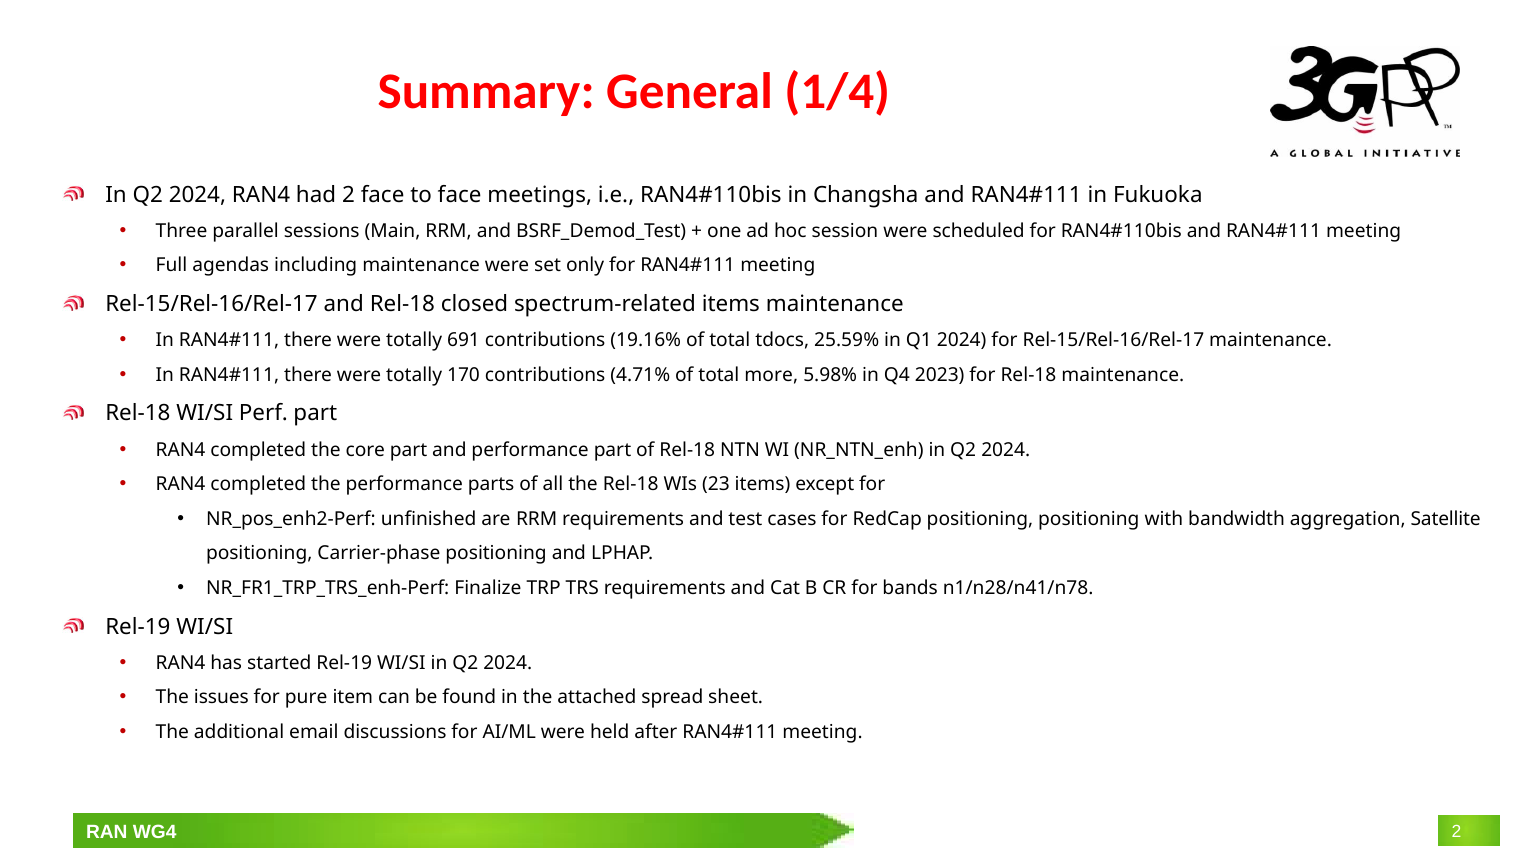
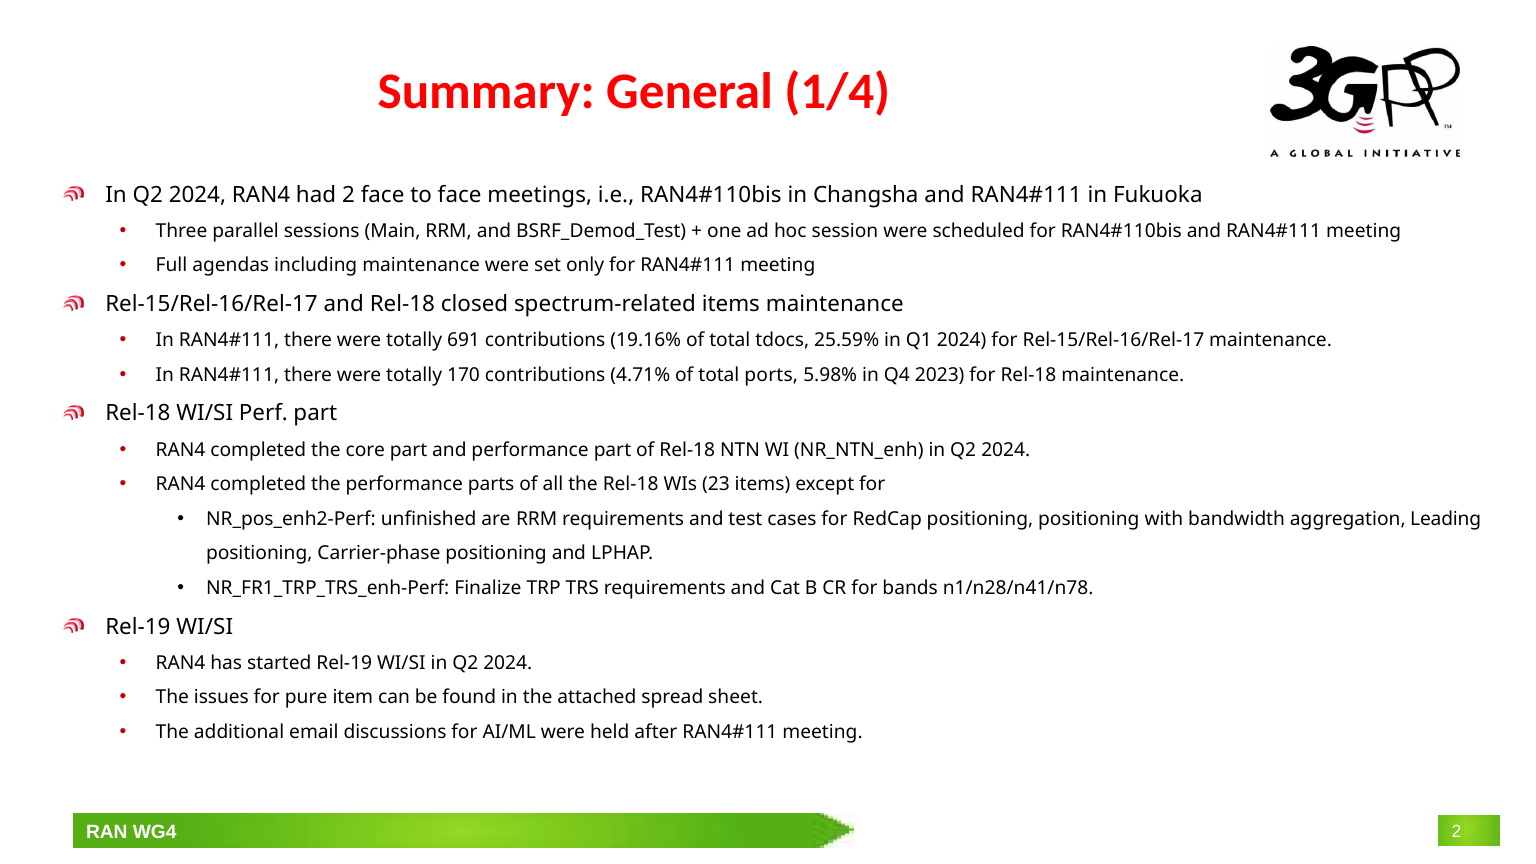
more: more -> ports
Satellite: Satellite -> Leading
